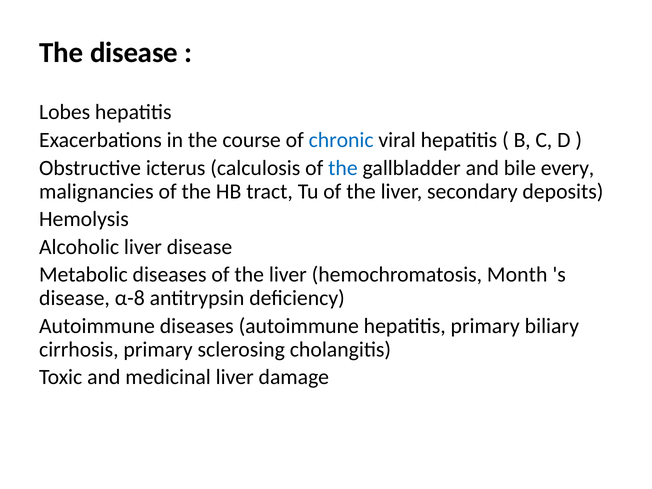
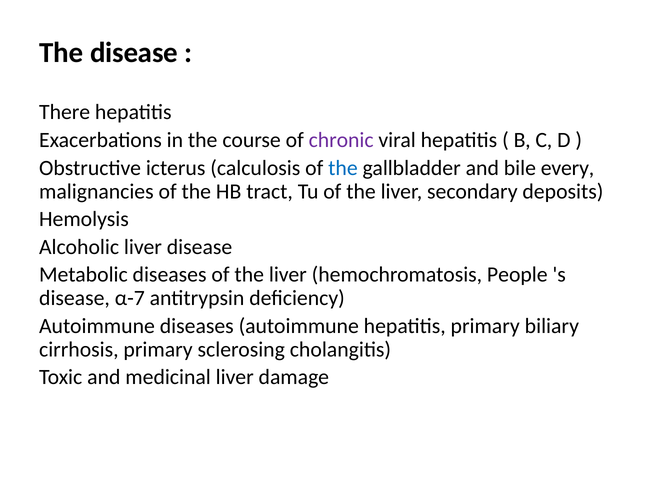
Lobes: Lobes -> There
chronic colour: blue -> purple
Month: Month -> People
α-8: α-8 -> α-7
